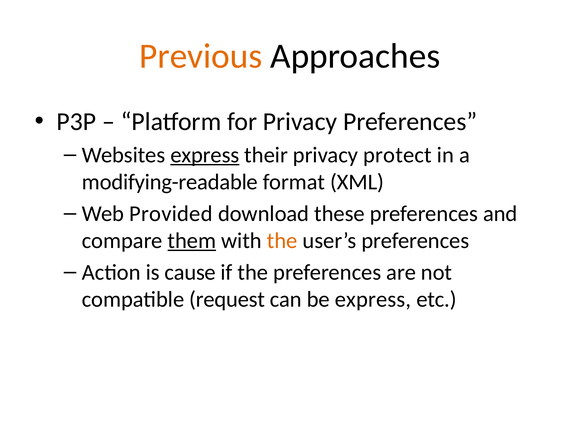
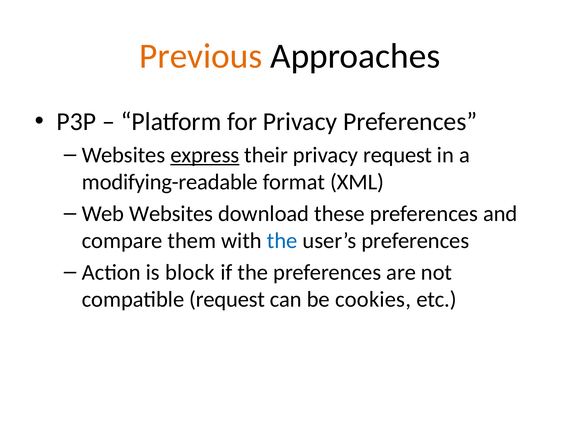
privacy protect: protect -> request
Web Provided: Provided -> Websites
them underline: present -> none
the at (282, 241) colour: orange -> blue
cause: cause -> block
be express: express -> cookies
